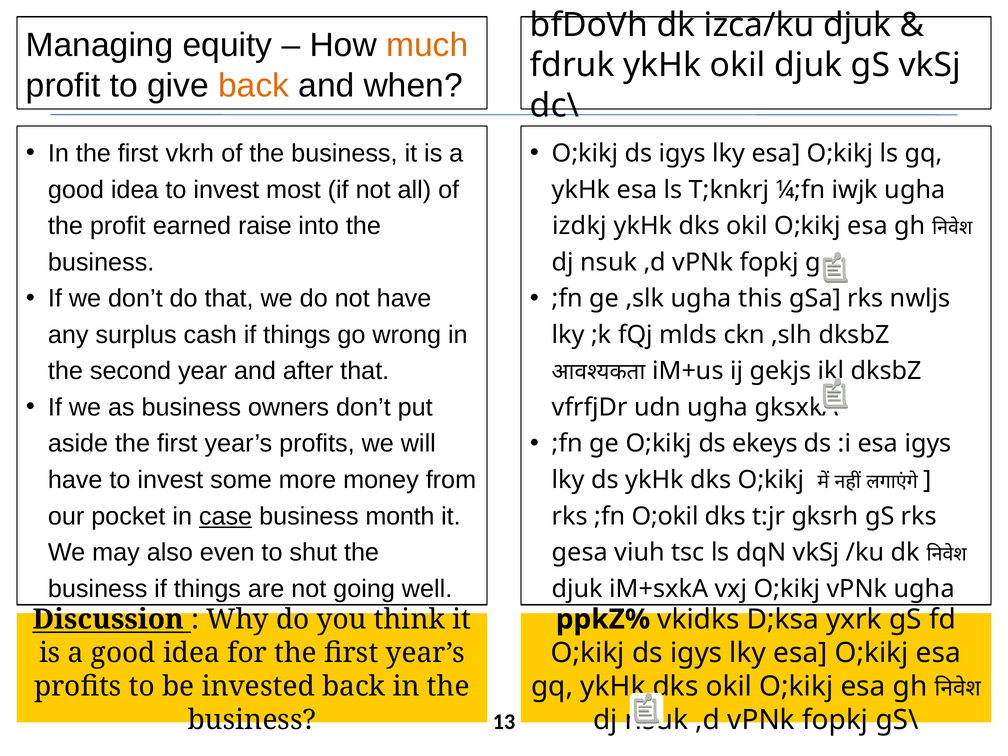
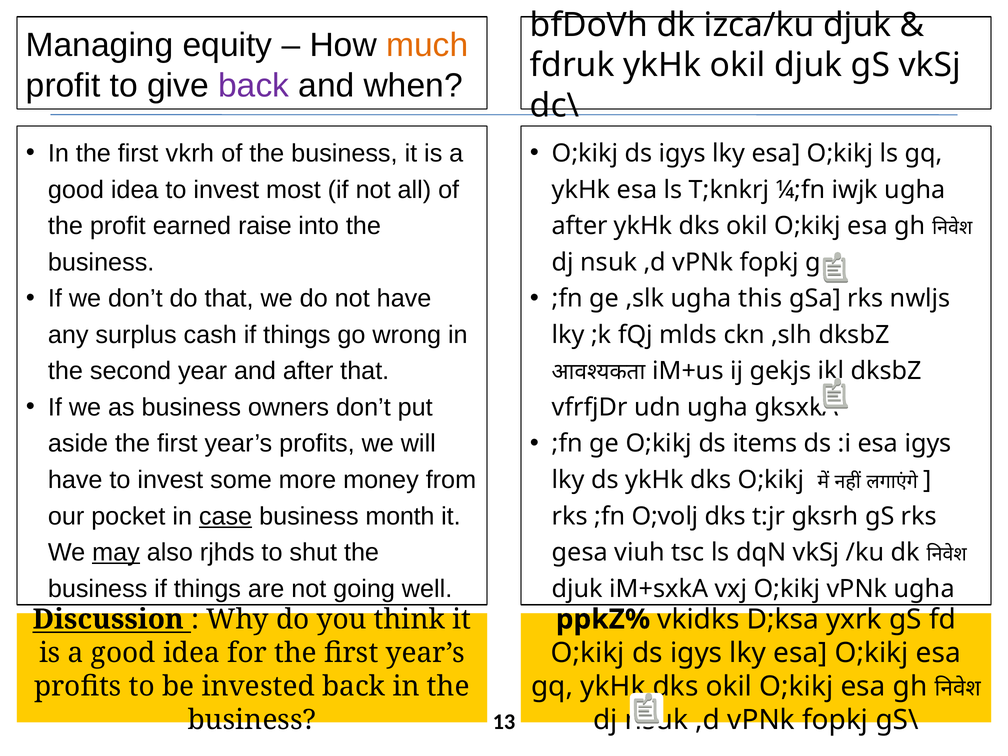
back at (254, 85) colour: orange -> purple
izdkj at (579, 226): izdkj -> after
ekeys: ekeys -> items
O;okil: O;okil -> O;volj
may underline: none -> present
even: even -> rjhds
